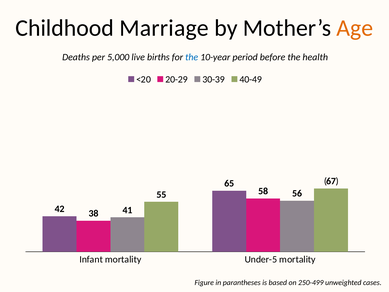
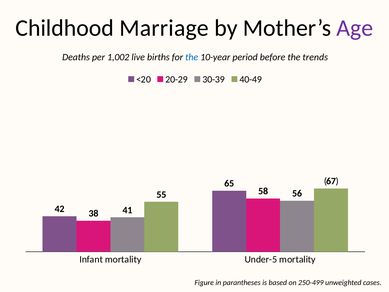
Age colour: orange -> purple
5,000: 5,000 -> 1,002
health: health -> trends
